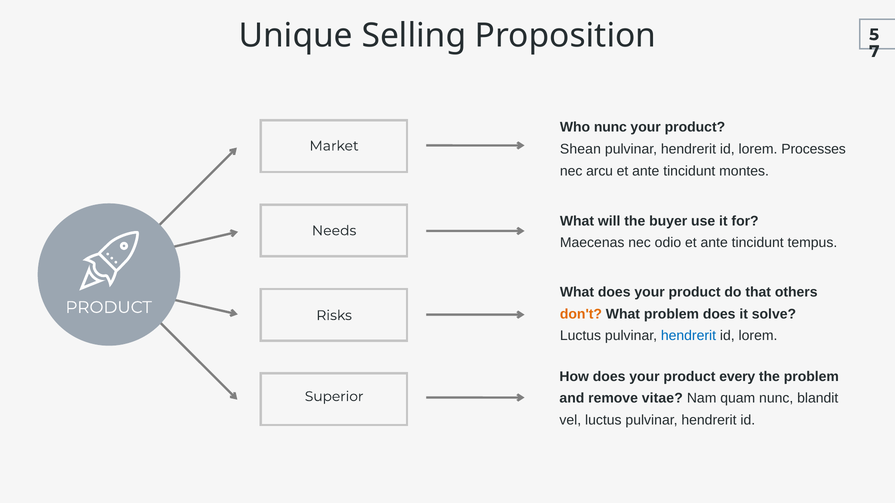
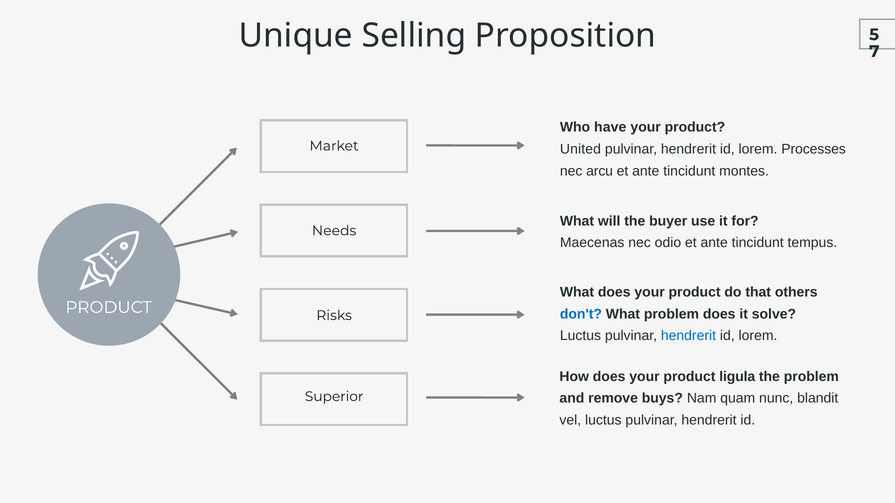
Who nunc: nunc -> have
Shean: Shean -> United
don't colour: orange -> blue
every: every -> ligula
vitae: vitae -> buys
